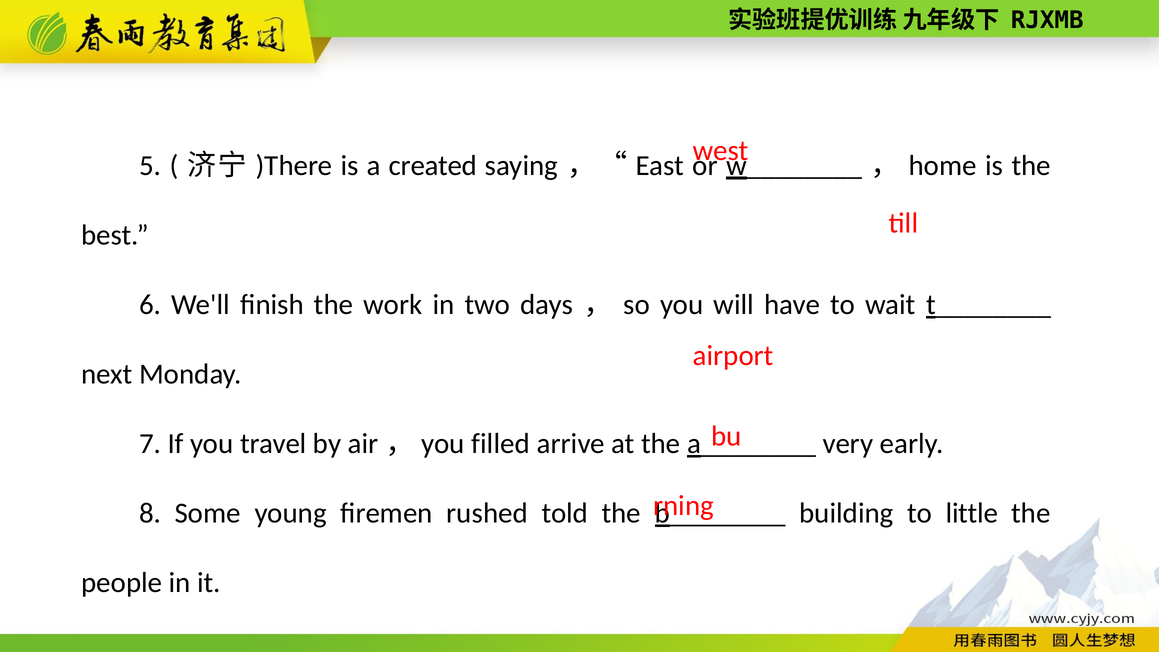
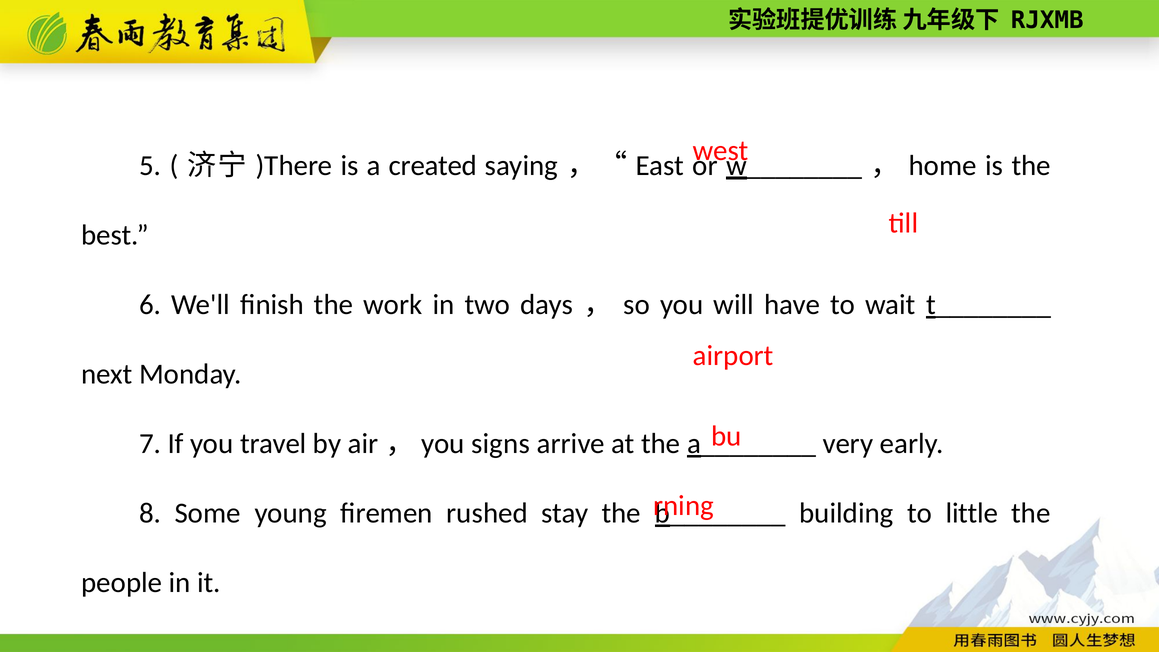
filled: filled -> signs
told: told -> stay
